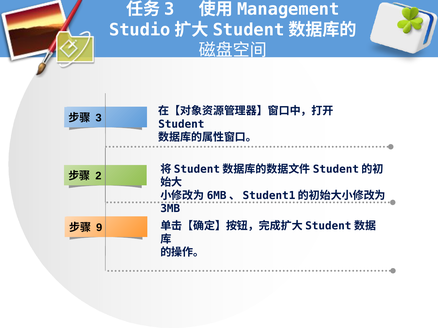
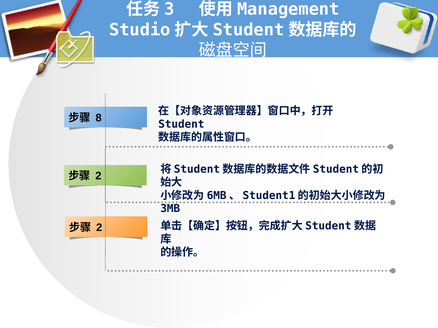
3: 3 -> 8
9 at (99, 228): 9 -> 2
